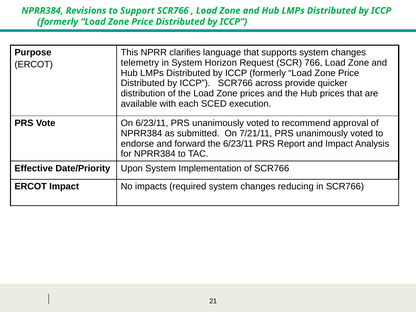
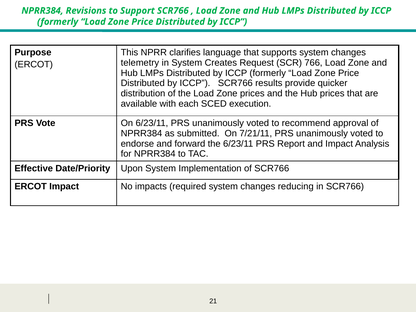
Horizon: Horizon -> Creates
across: across -> results
